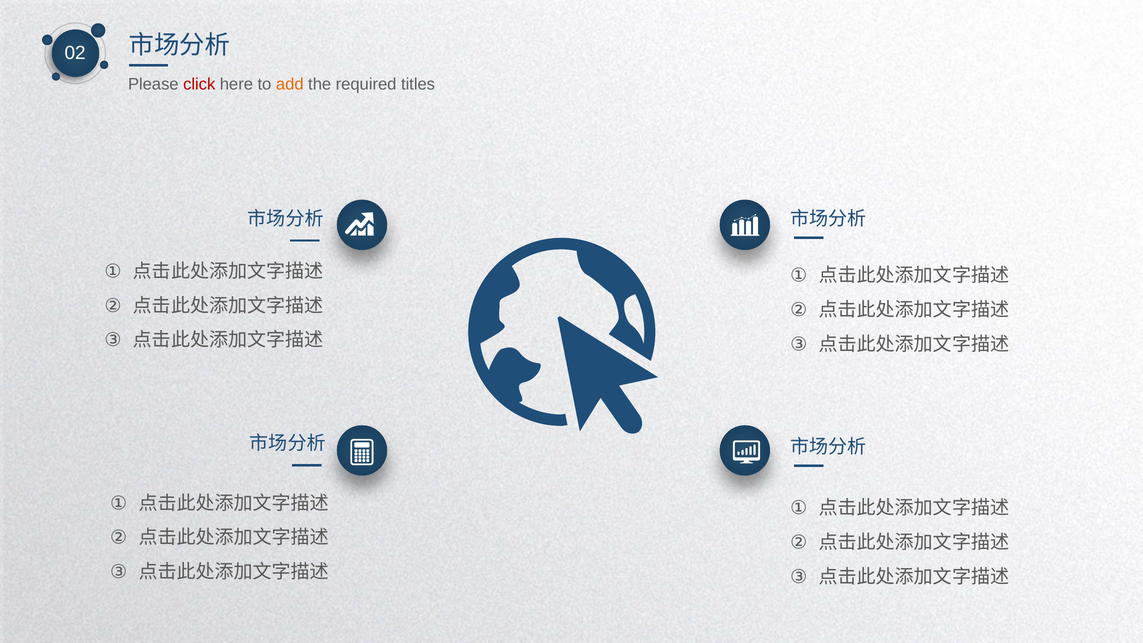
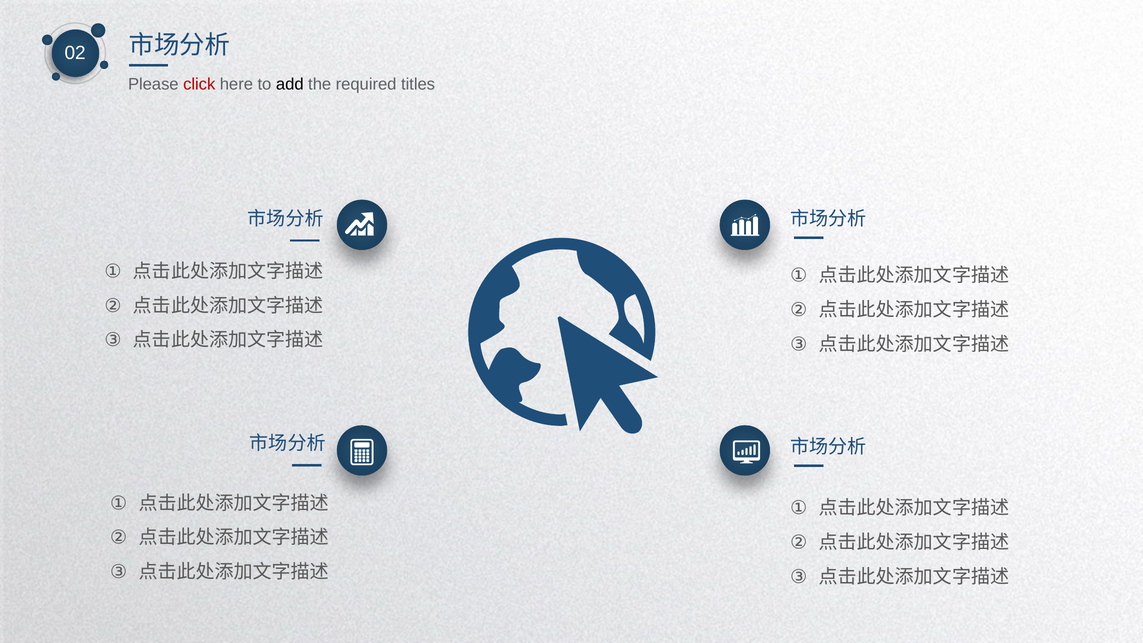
add colour: orange -> black
